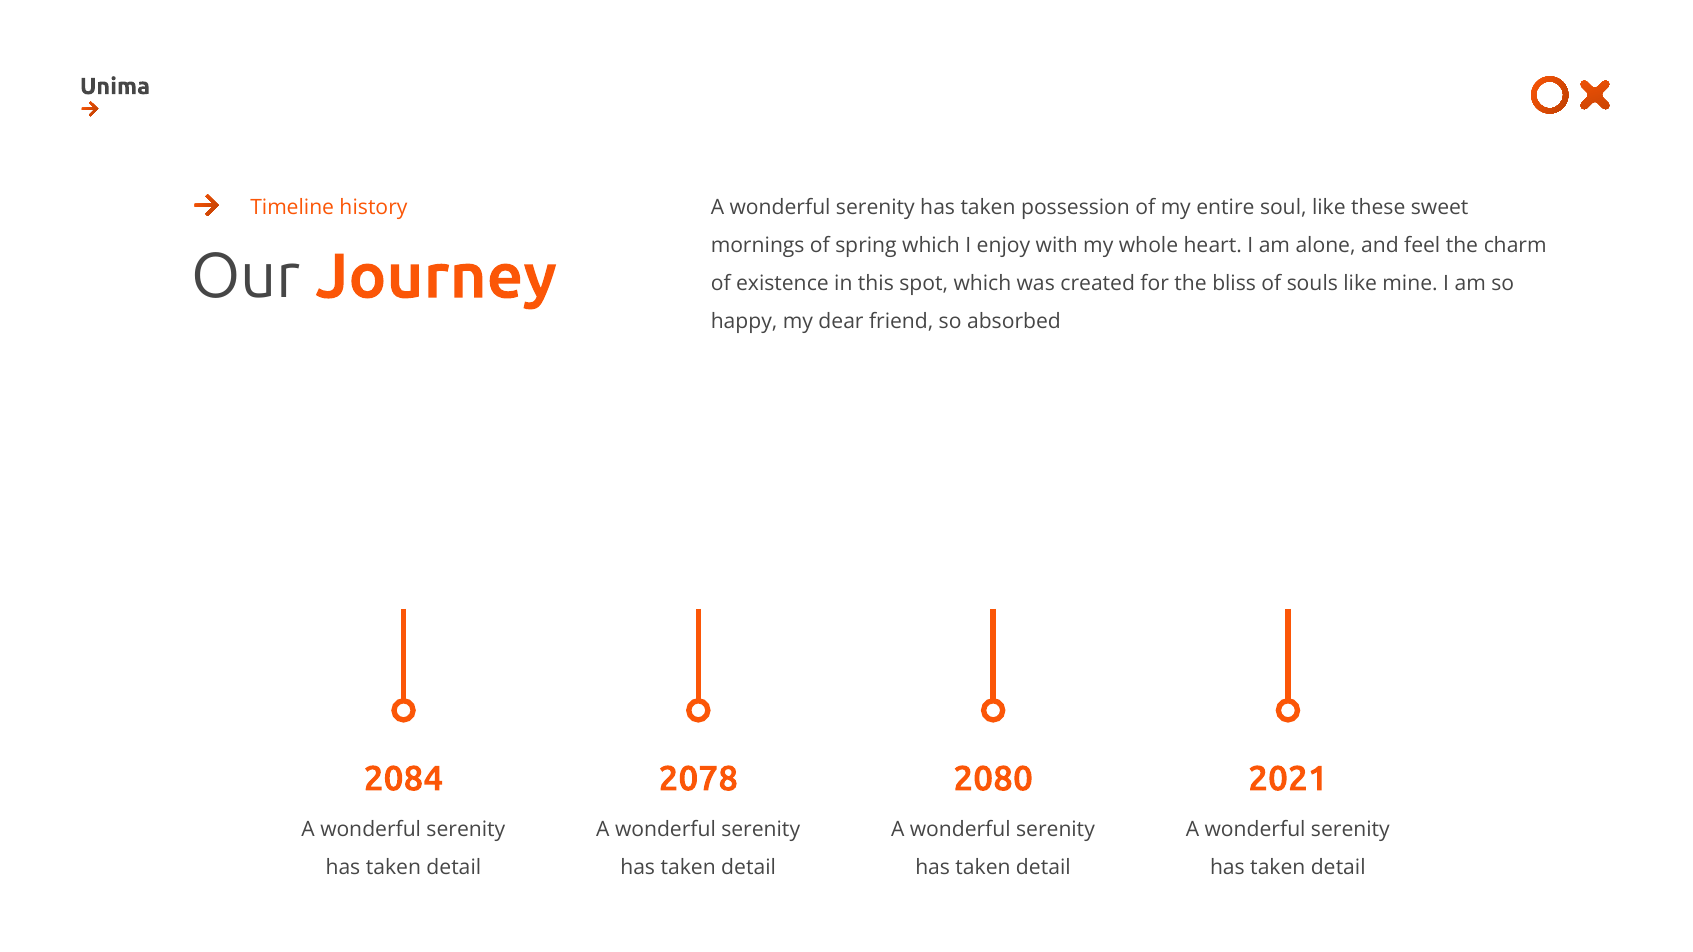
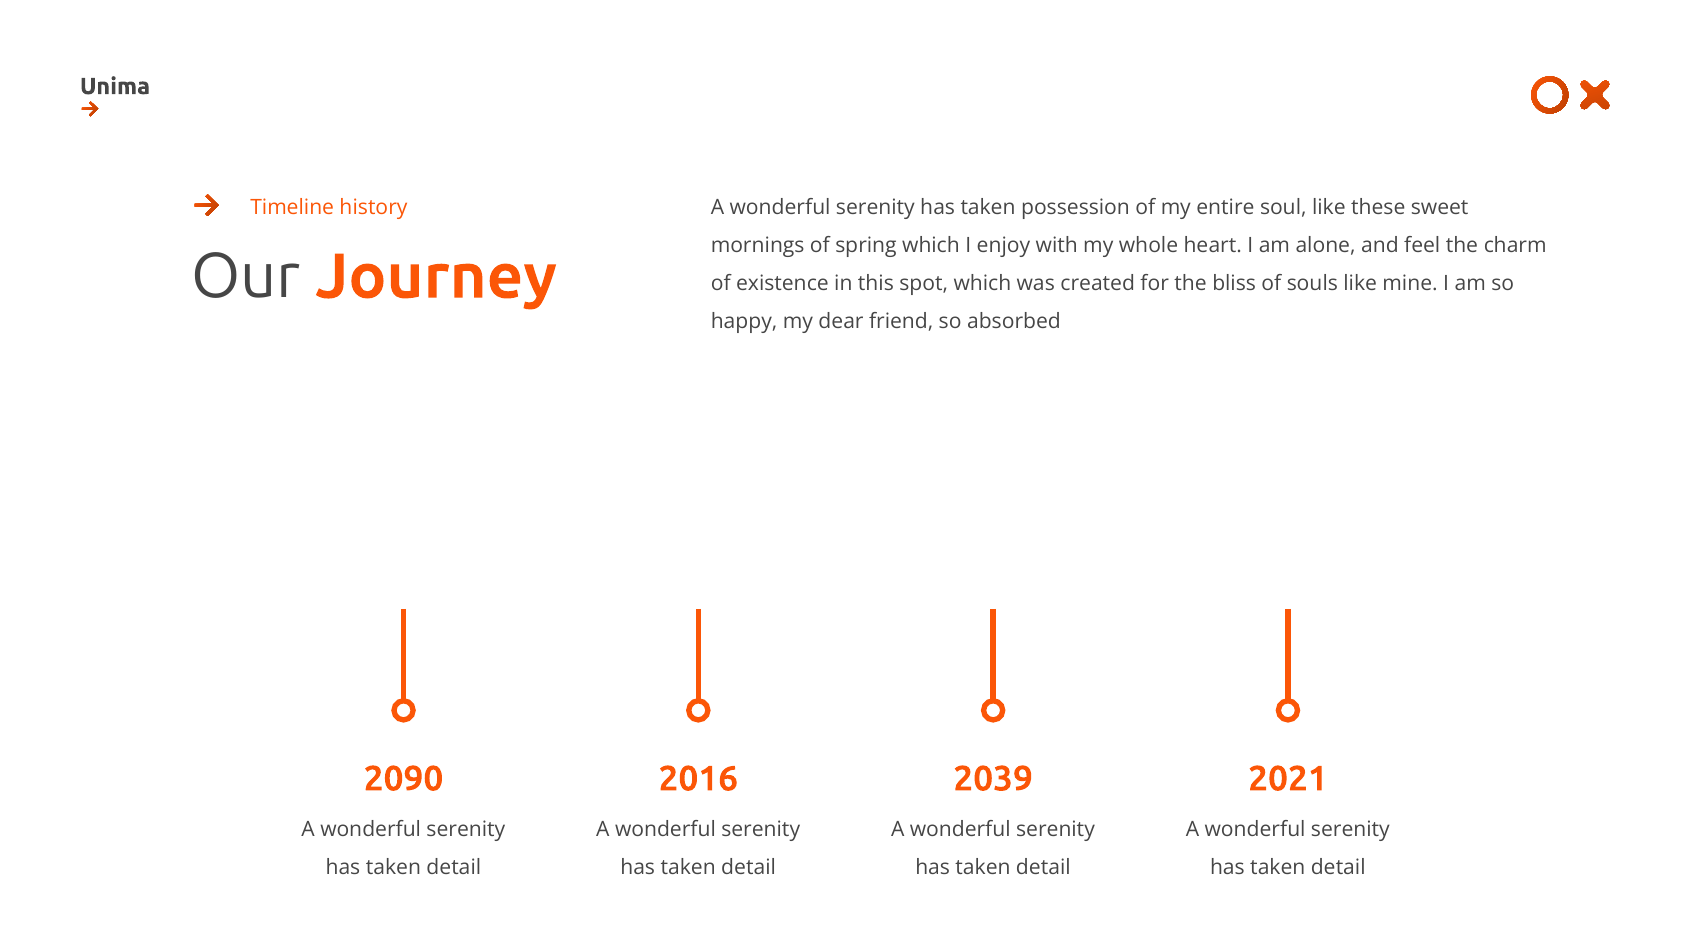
2084: 2084 -> 2090
2078: 2078 -> 2016
2080: 2080 -> 2039
